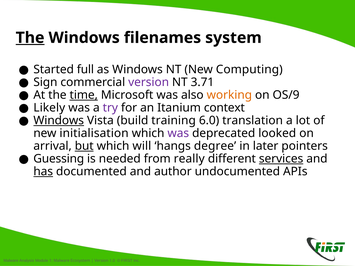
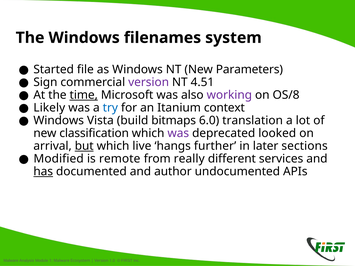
The at (30, 38) underline: present -> none
full: full -> file
Computing: Computing -> Parameters
3.71: 3.71 -> 4.51
working colour: orange -> purple
OS/9: OS/9 -> OS/8
try colour: purple -> blue
Windows at (59, 121) underline: present -> none
training: training -> bitmaps
initialisation: initialisation -> classification
will: will -> live
degree: degree -> further
pointers: pointers -> sections
Guessing: Guessing -> Modified
needed: needed -> remote
services underline: present -> none
